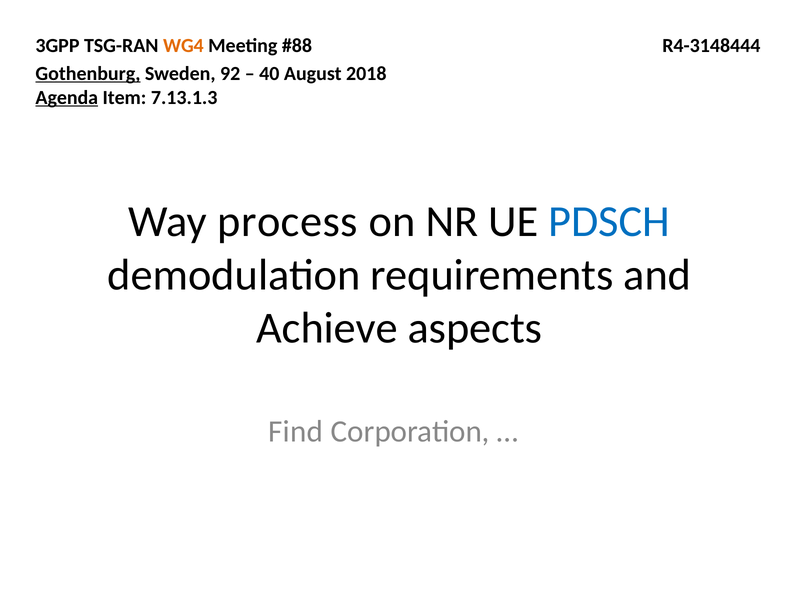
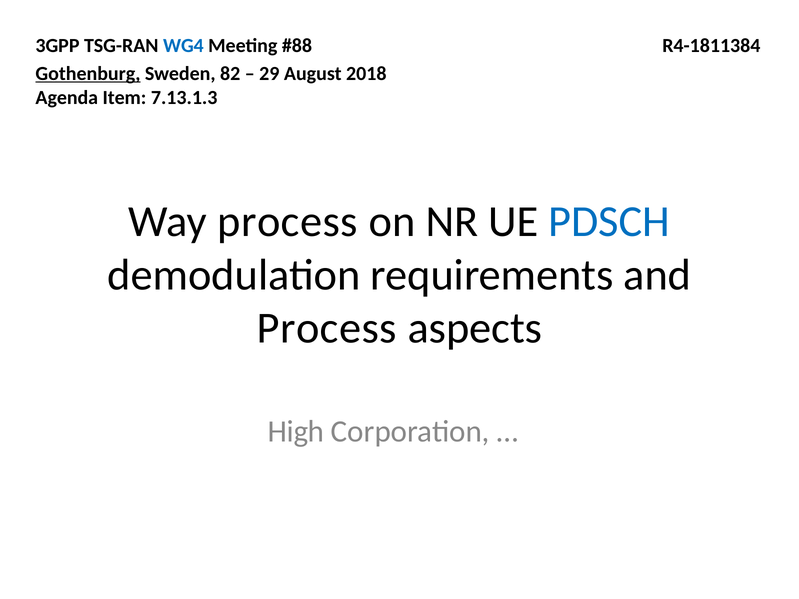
WG4 colour: orange -> blue
R4-3148444: R4-3148444 -> R4-1811384
92: 92 -> 82
40: 40 -> 29
Agenda underline: present -> none
Achieve at (327, 328): Achieve -> Process
Find: Find -> High
